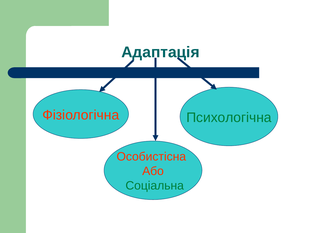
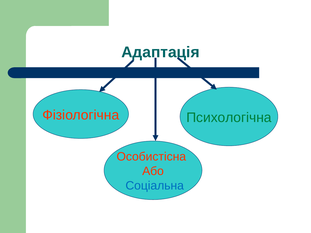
Соціальна colour: green -> blue
